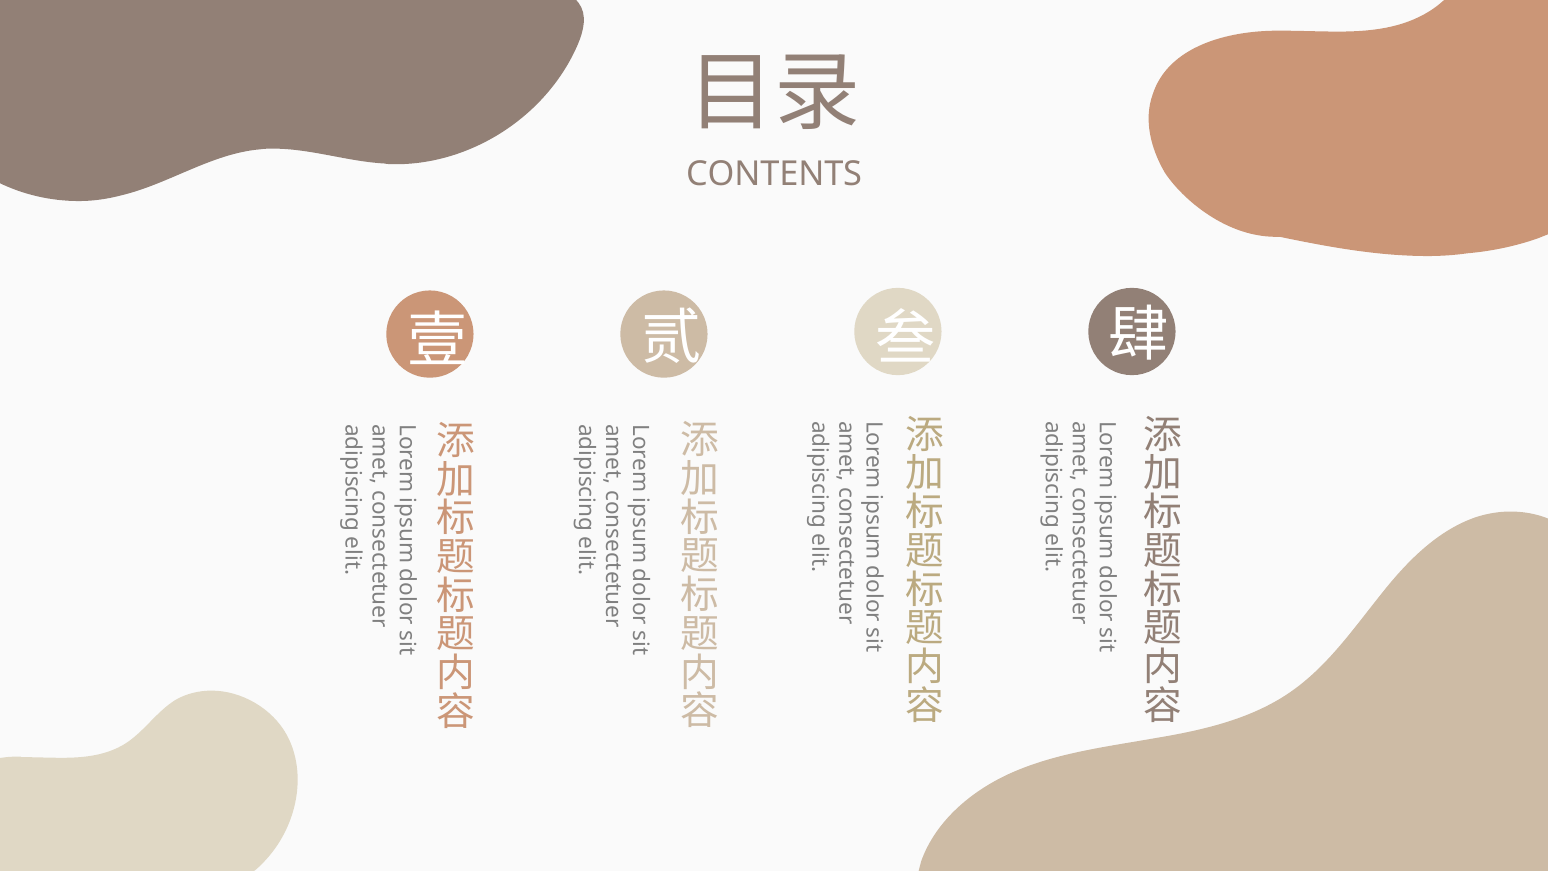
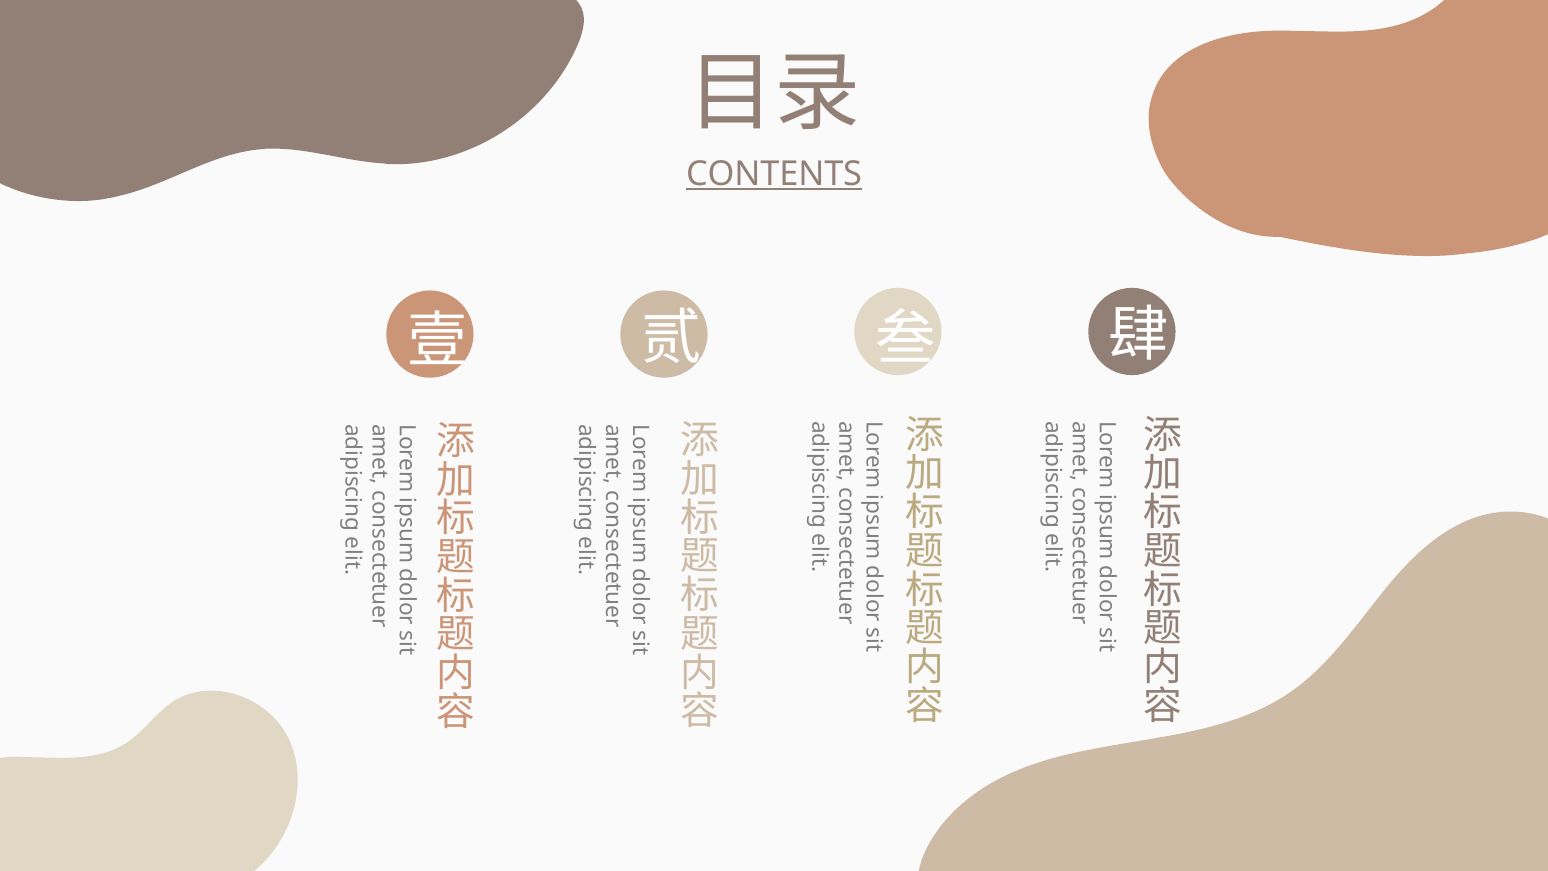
CONTENTS underline: none -> present
